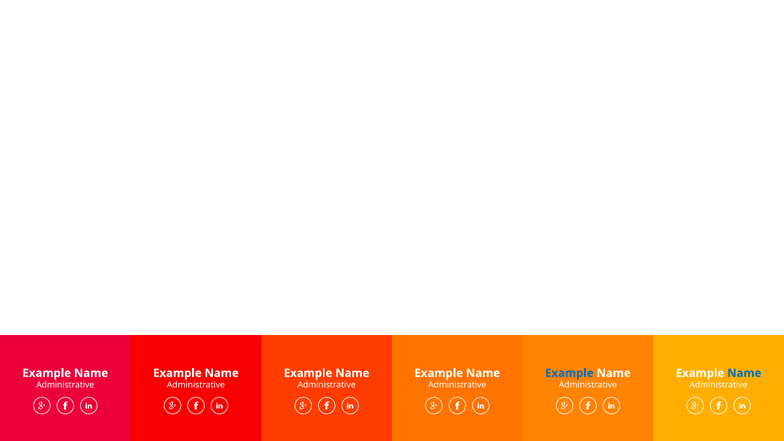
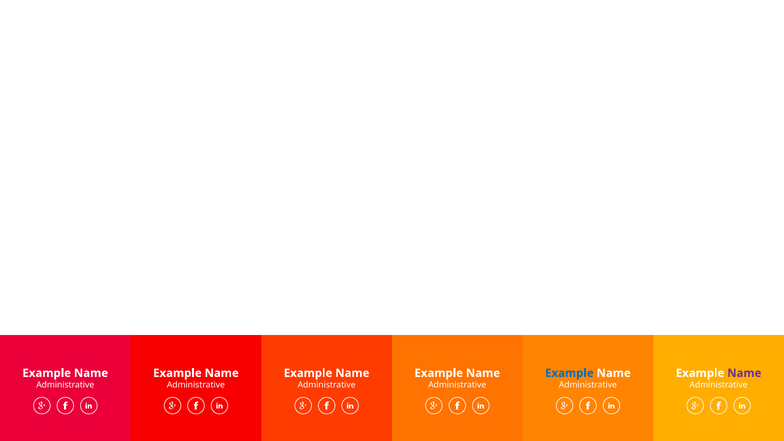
Name at (744, 373) colour: blue -> purple
